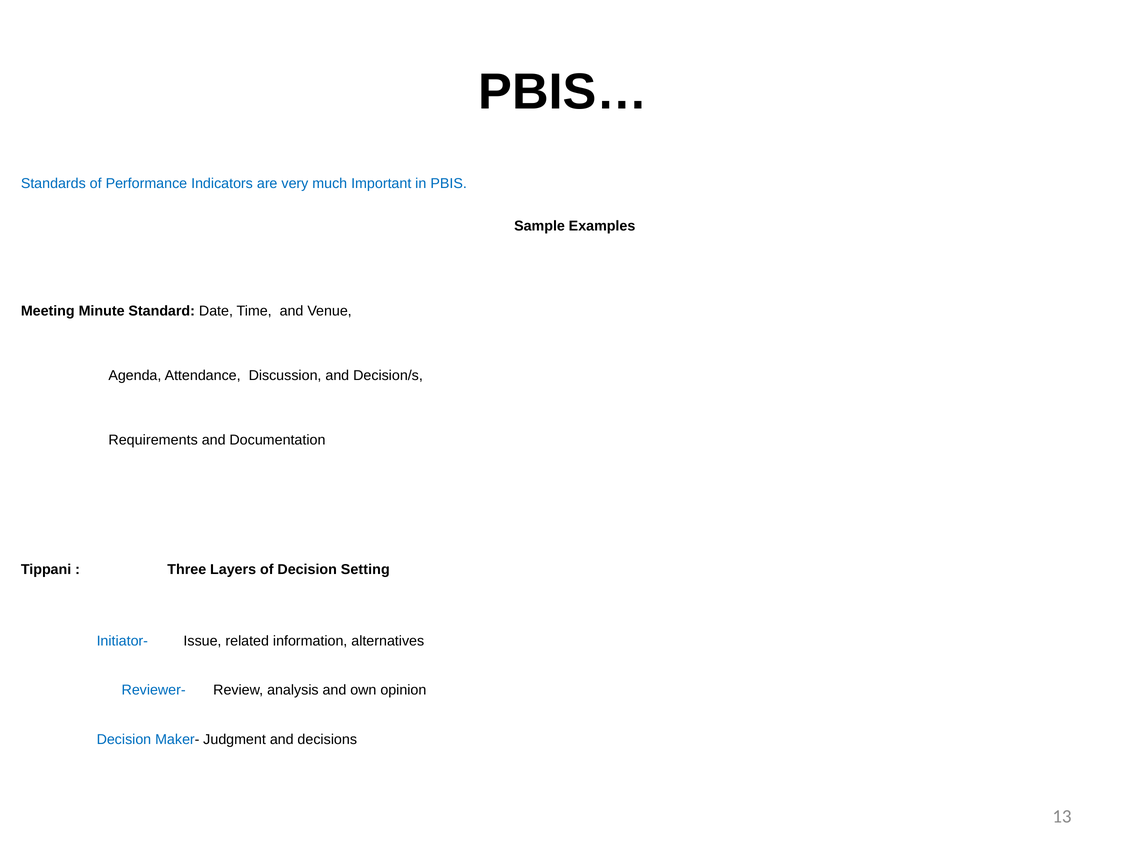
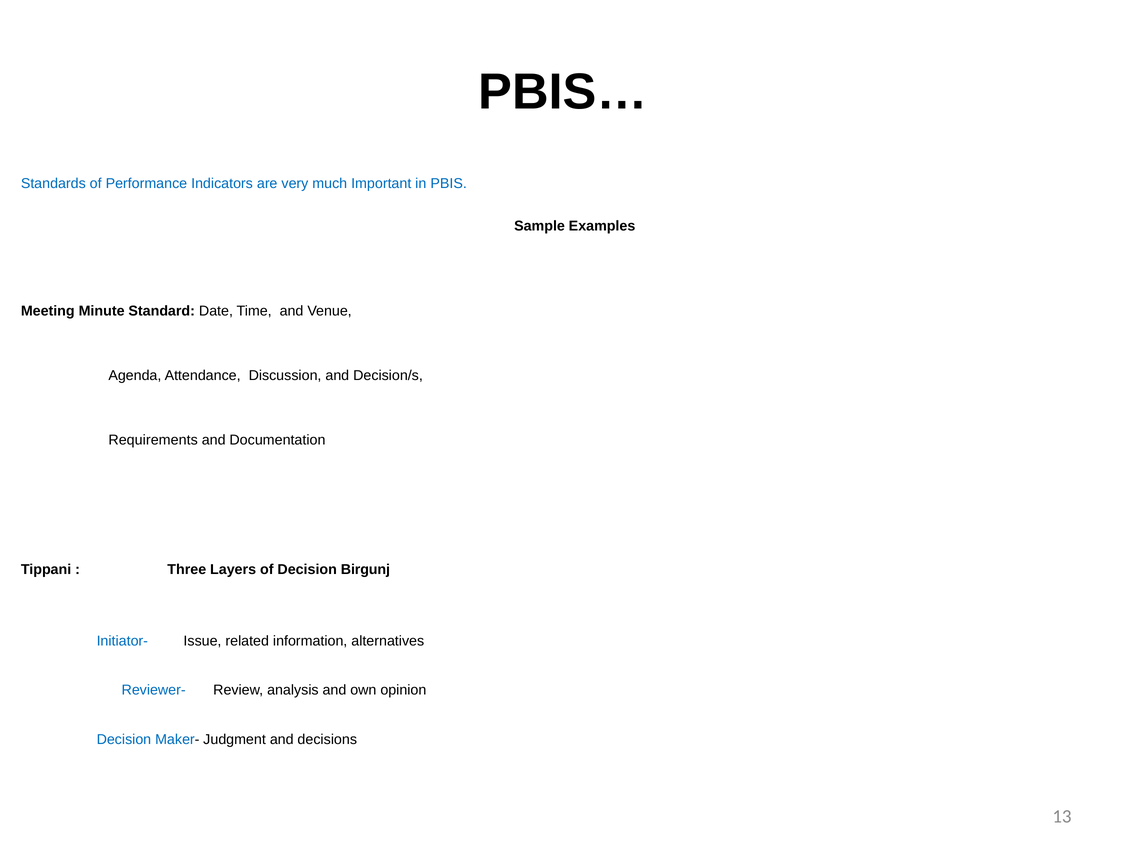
Setting: Setting -> Birgunj
